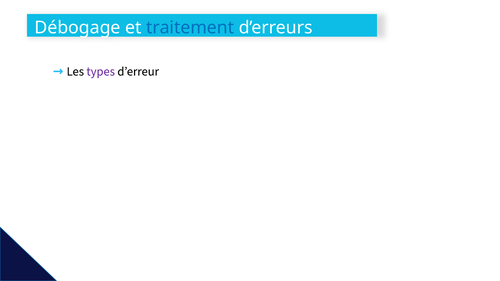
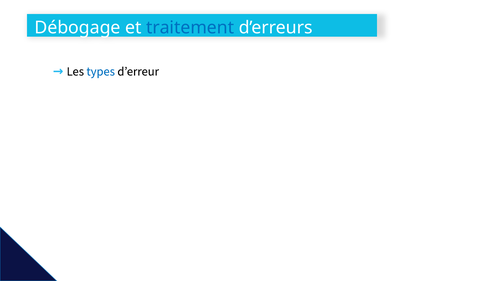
types colour: purple -> blue
